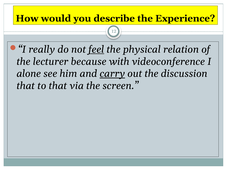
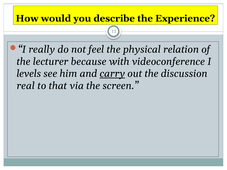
feel underline: present -> none
alone: alone -> levels
that at (26, 86): that -> real
